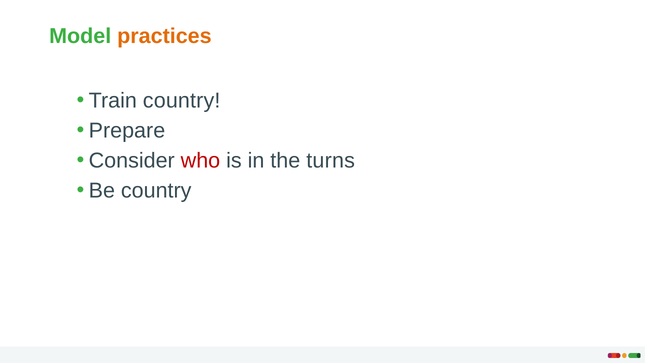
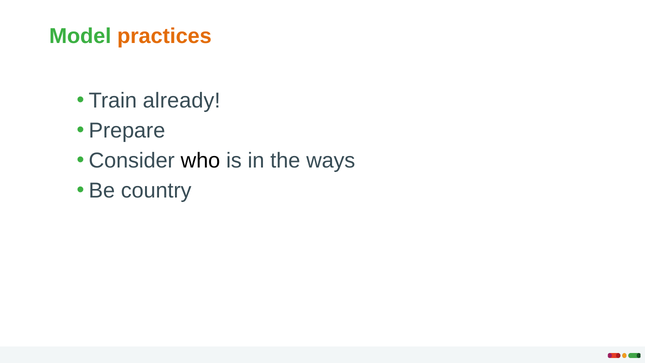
Train country: country -> already
who colour: red -> black
turns: turns -> ways
